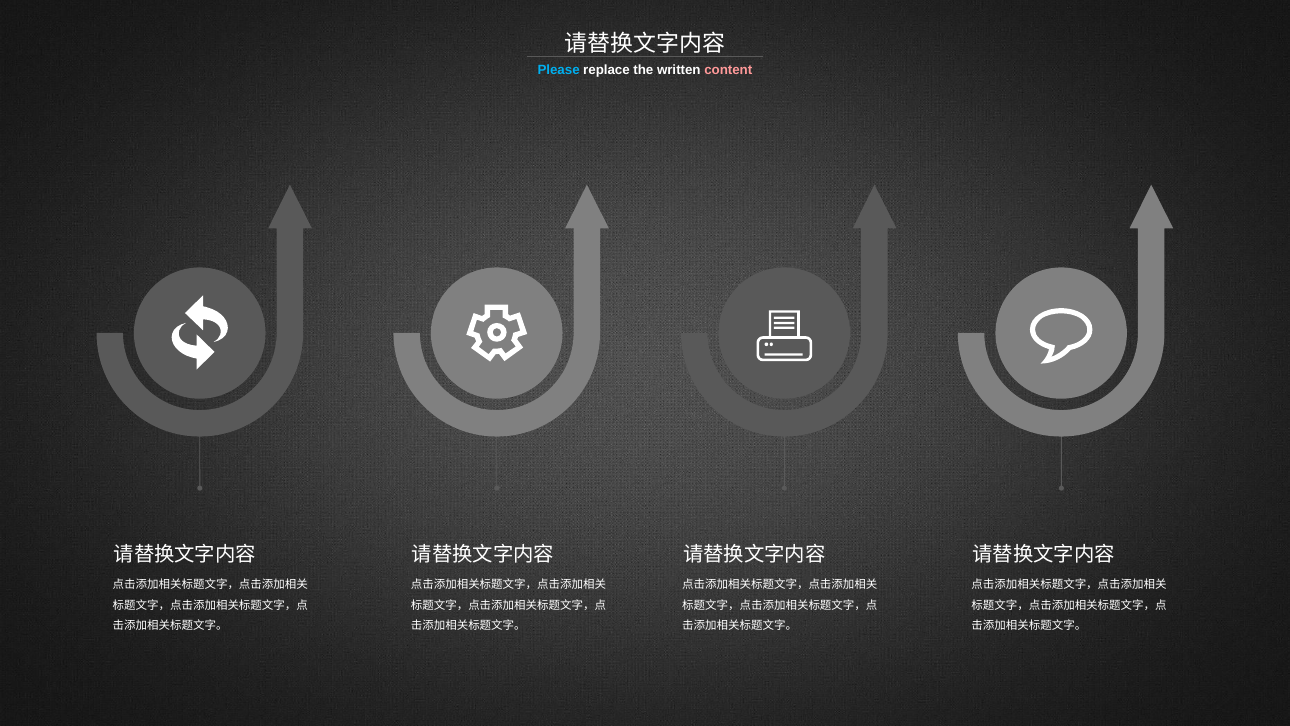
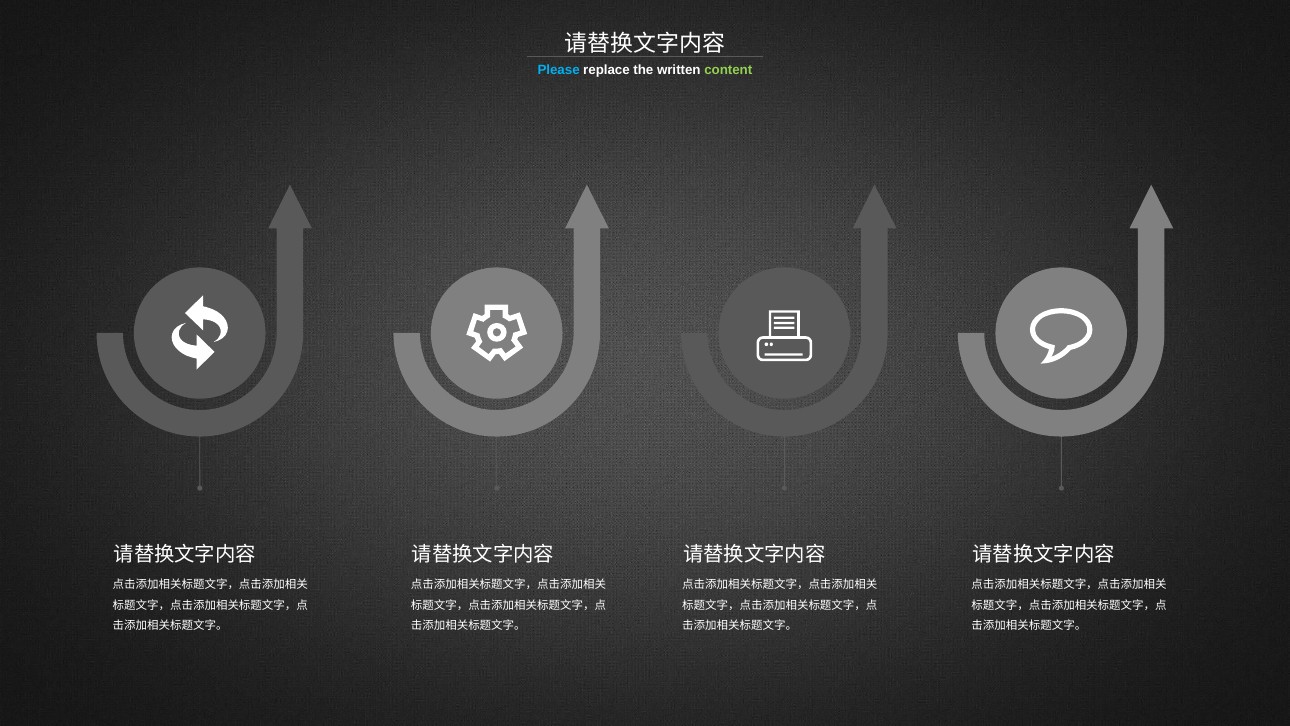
content colour: pink -> light green
